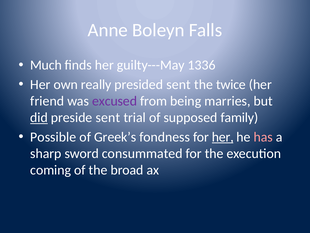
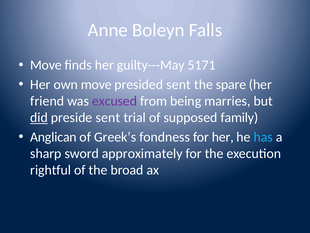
Much at (46, 65): Much -> Move
1336: 1336 -> 5171
own really: really -> move
twice: twice -> spare
Possible: Possible -> Anglican
her at (223, 137) underline: present -> none
has colour: pink -> light blue
consummated: consummated -> approximately
coming: coming -> rightful
